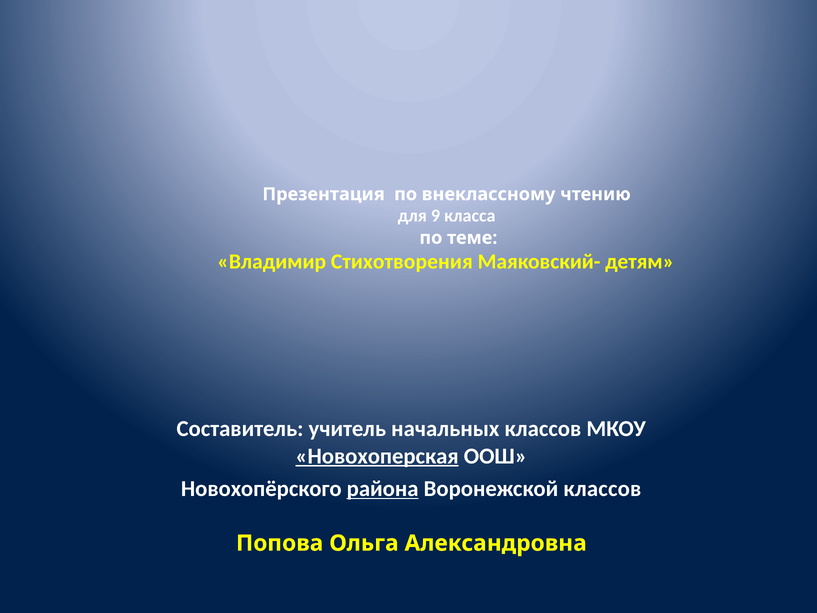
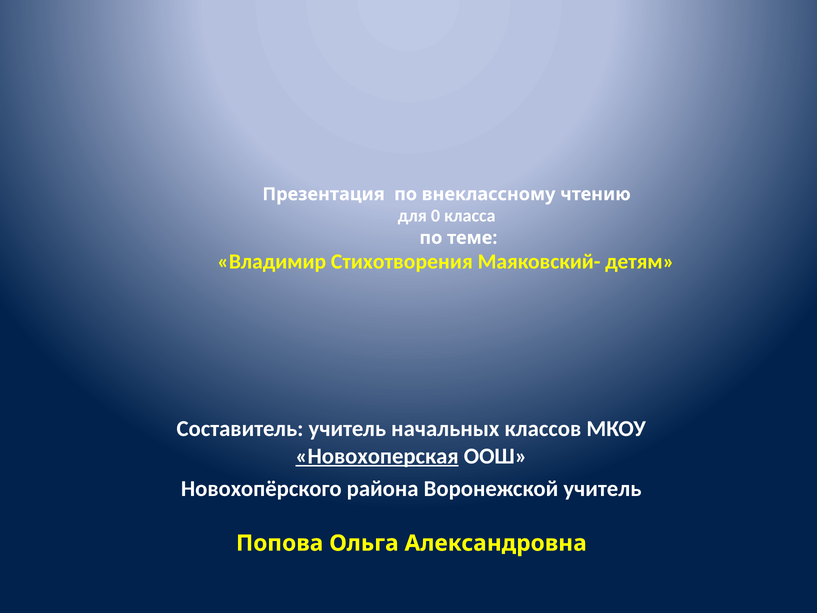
9: 9 -> 0
района underline: present -> none
Воронежской классов: классов -> учитель
